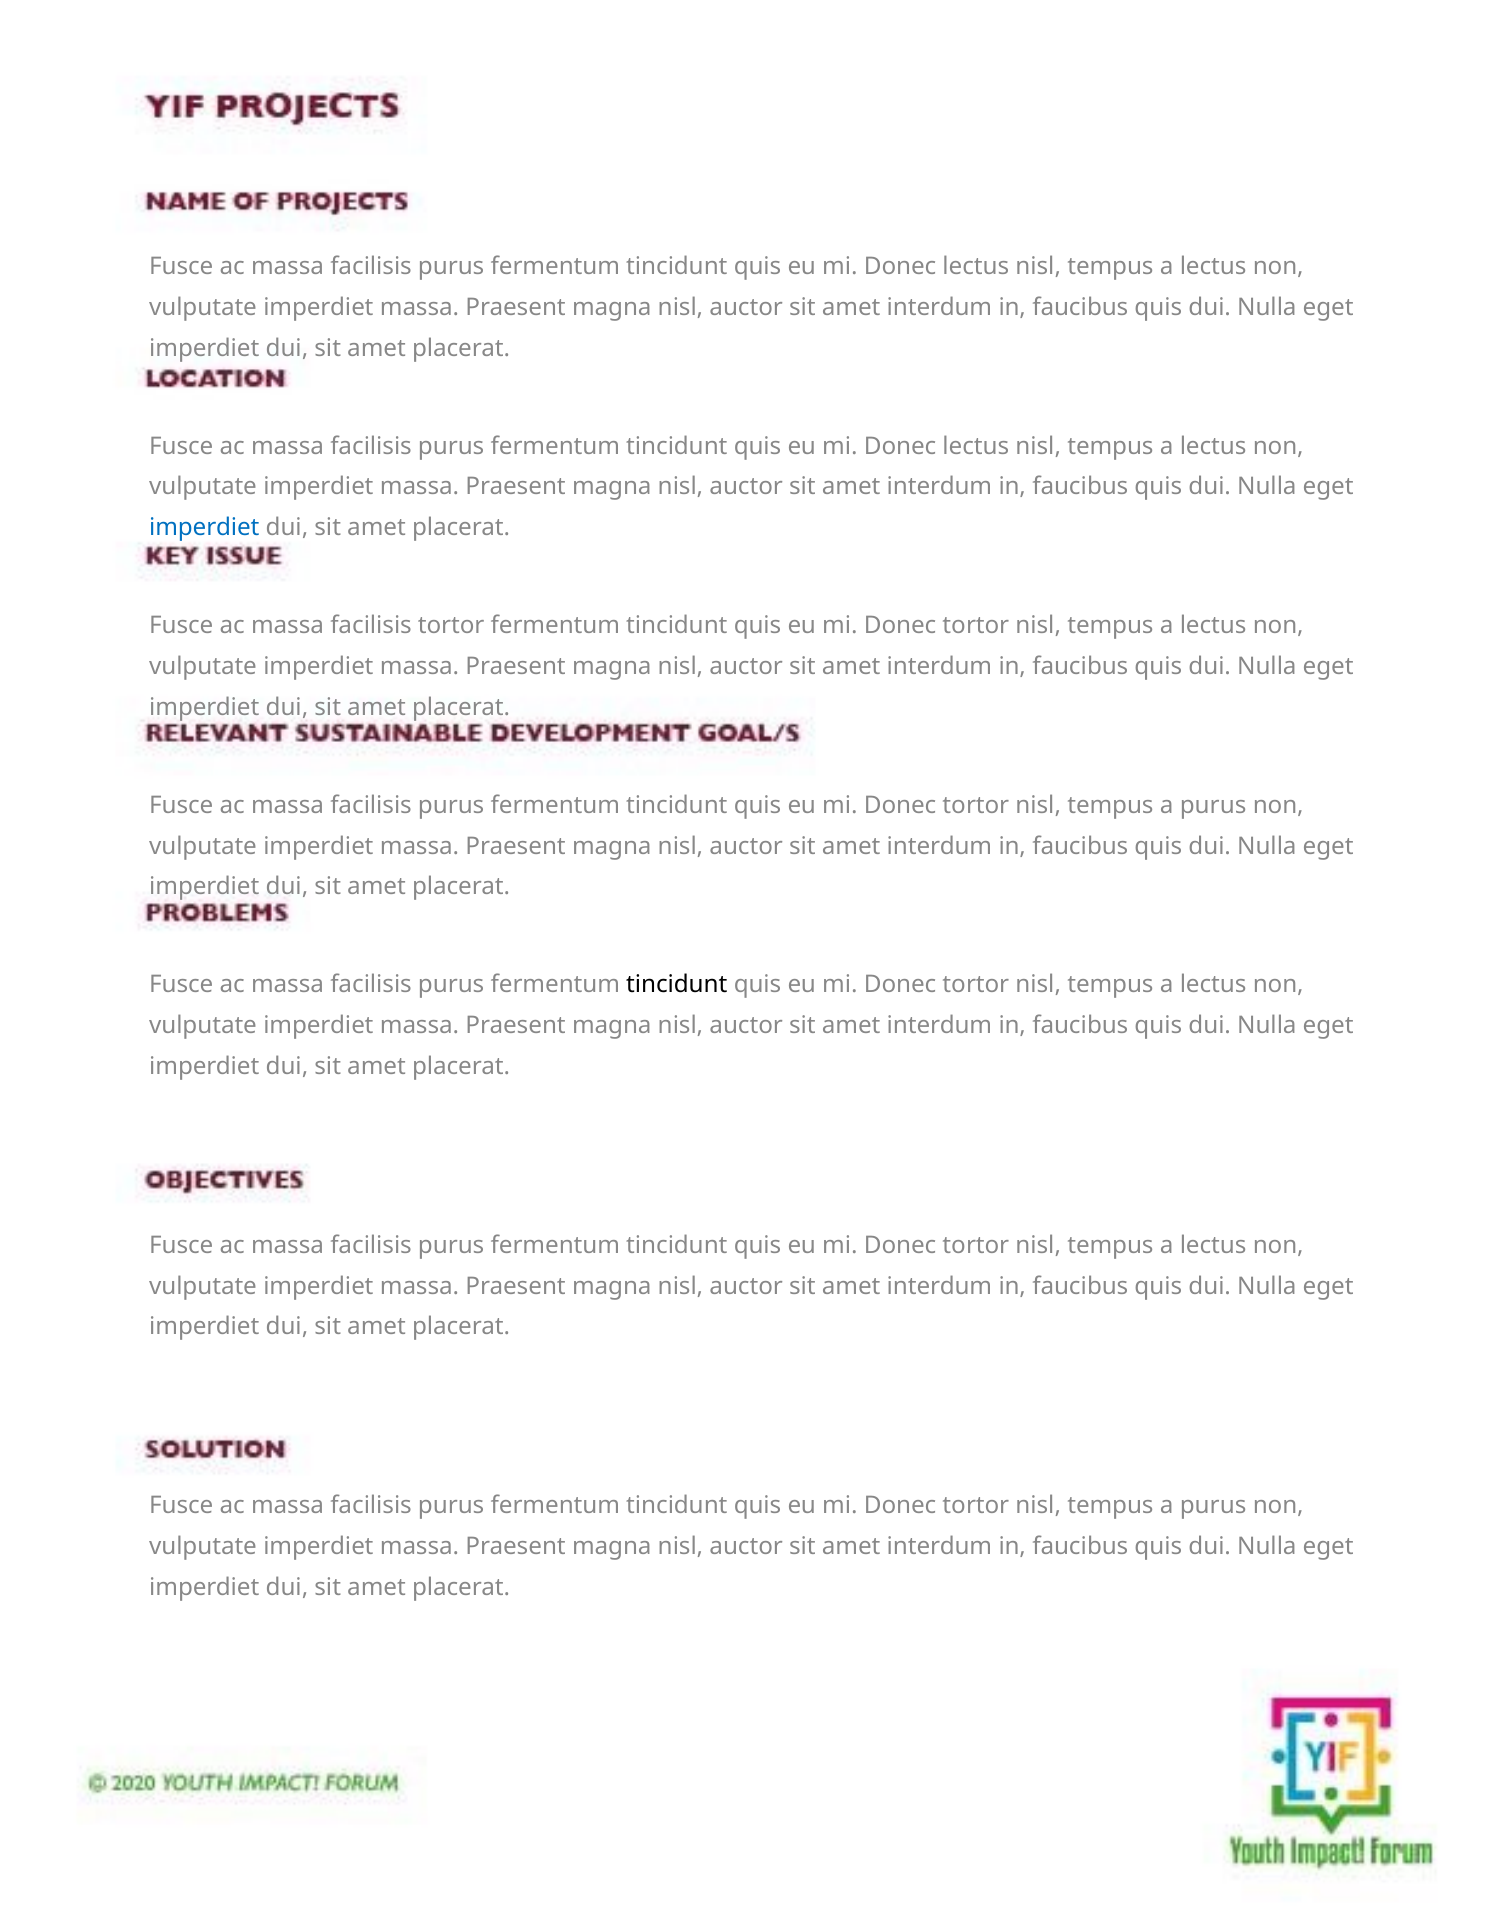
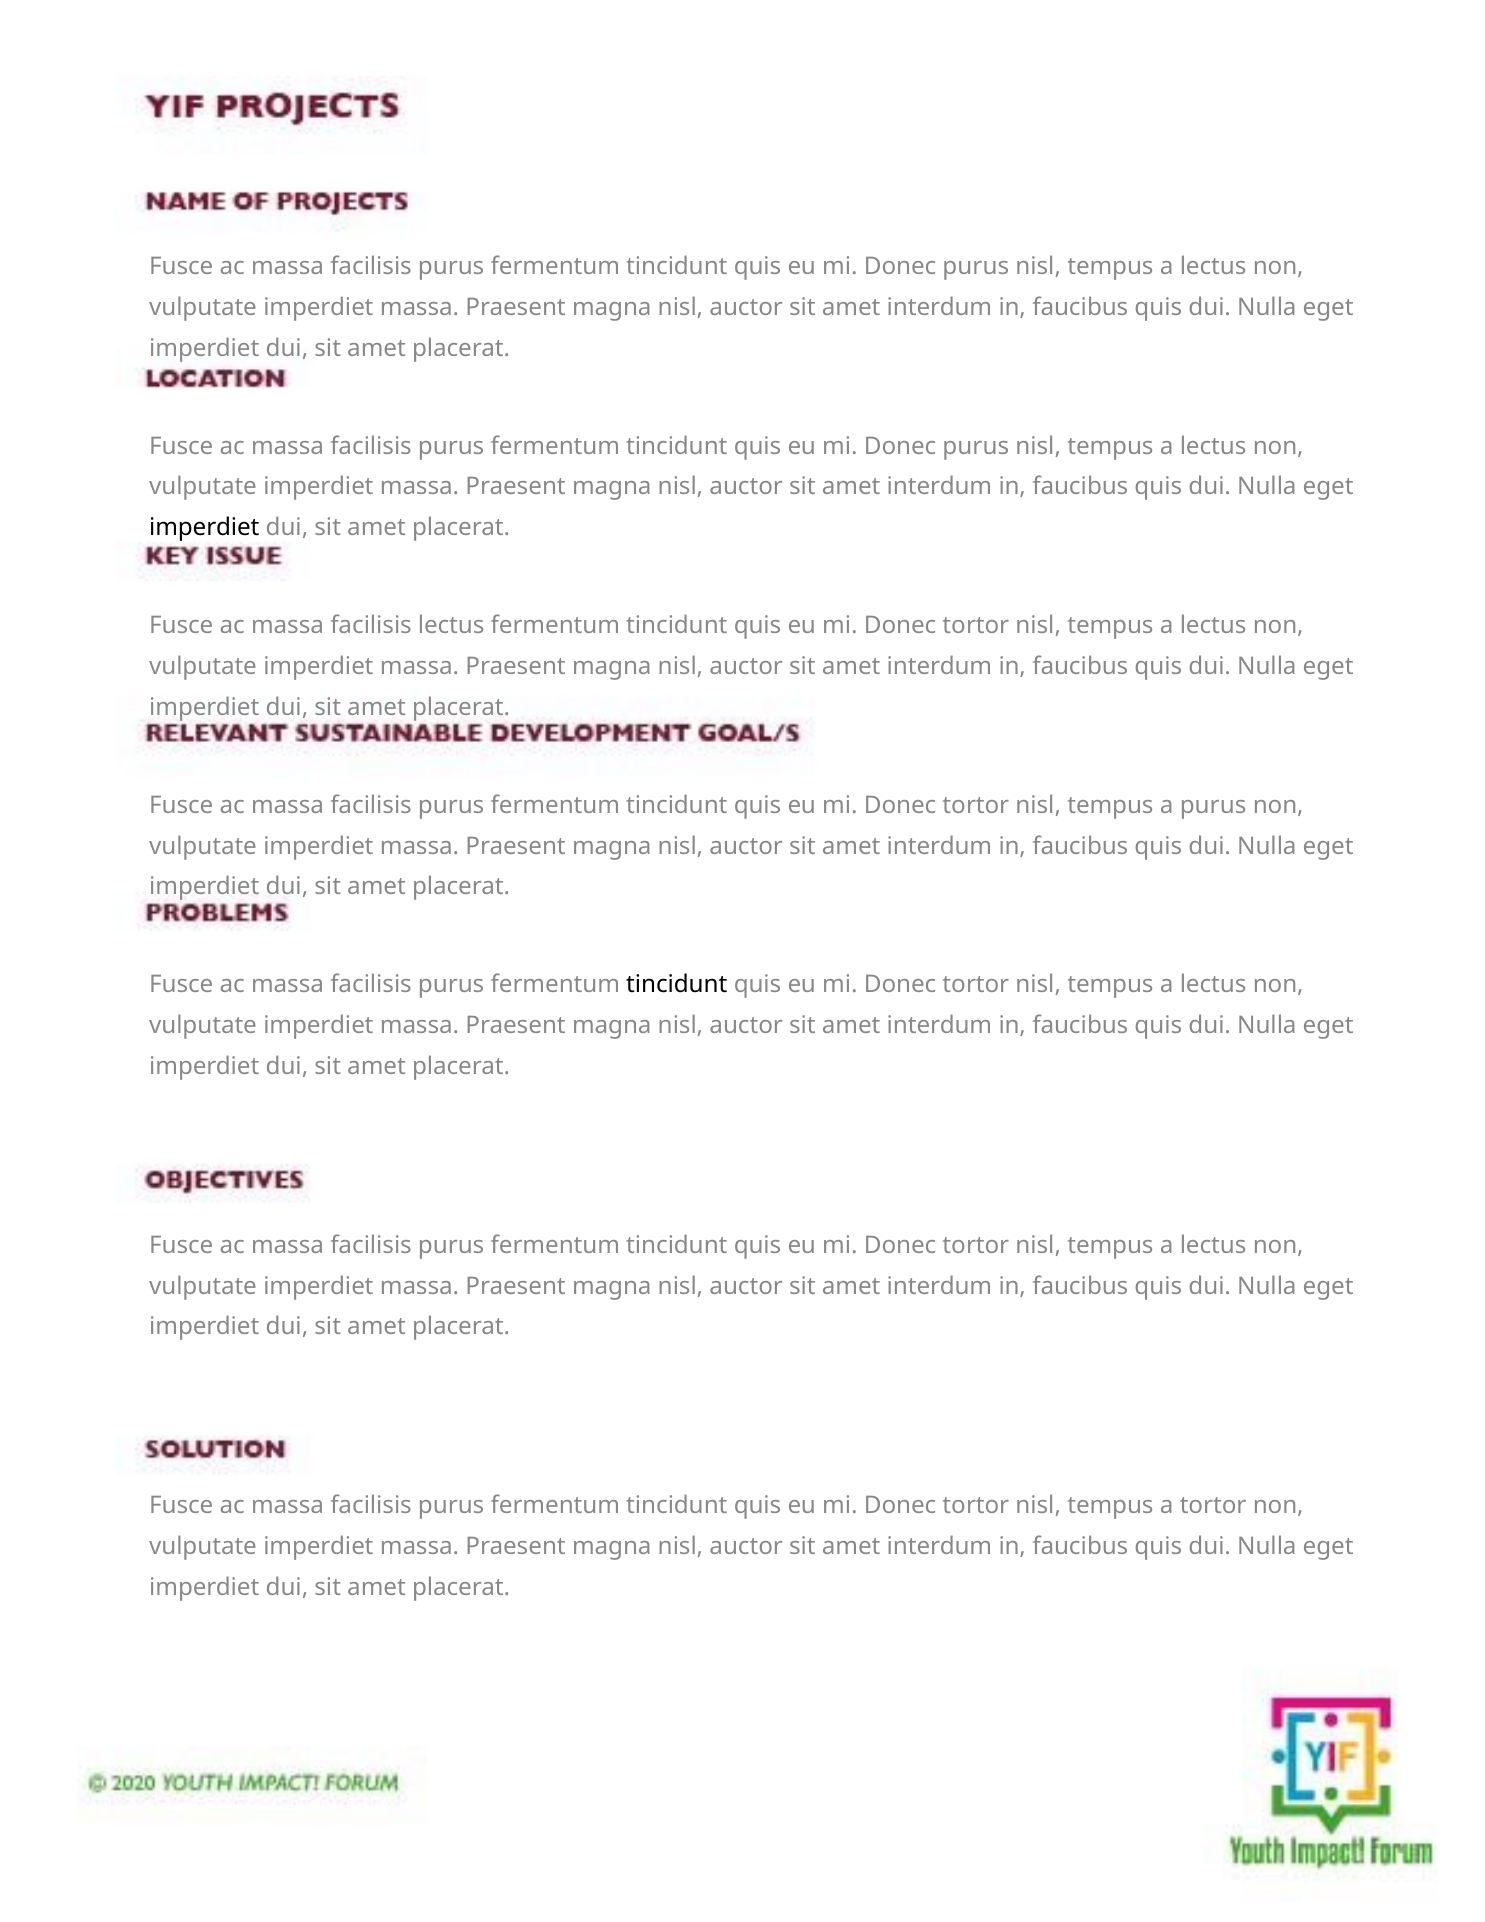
lectus at (976, 266): lectus -> purus
lectus at (976, 446): lectus -> purus
imperdiet at (204, 528) colour: blue -> black
facilisis tortor: tortor -> lectus
purus at (1213, 1506): purus -> tortor
